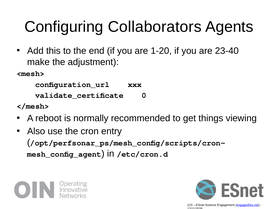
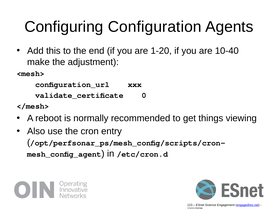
Collaborators: Collaborators -> Configuration
23-40: 23-40 -> 10-40
